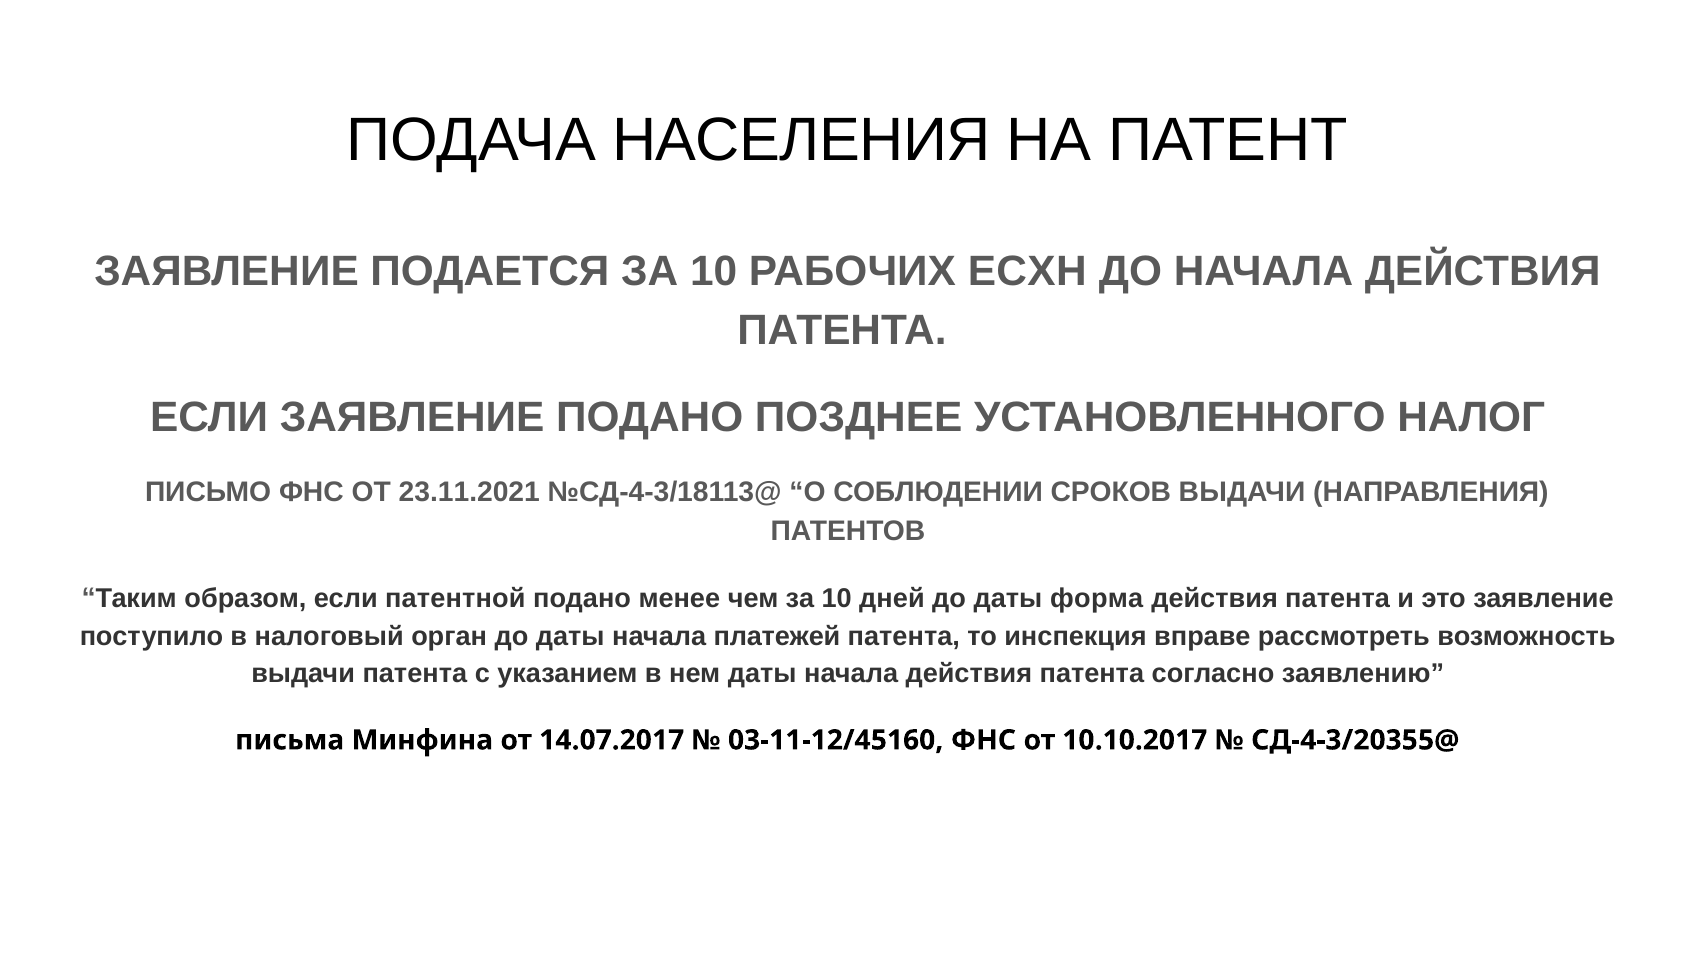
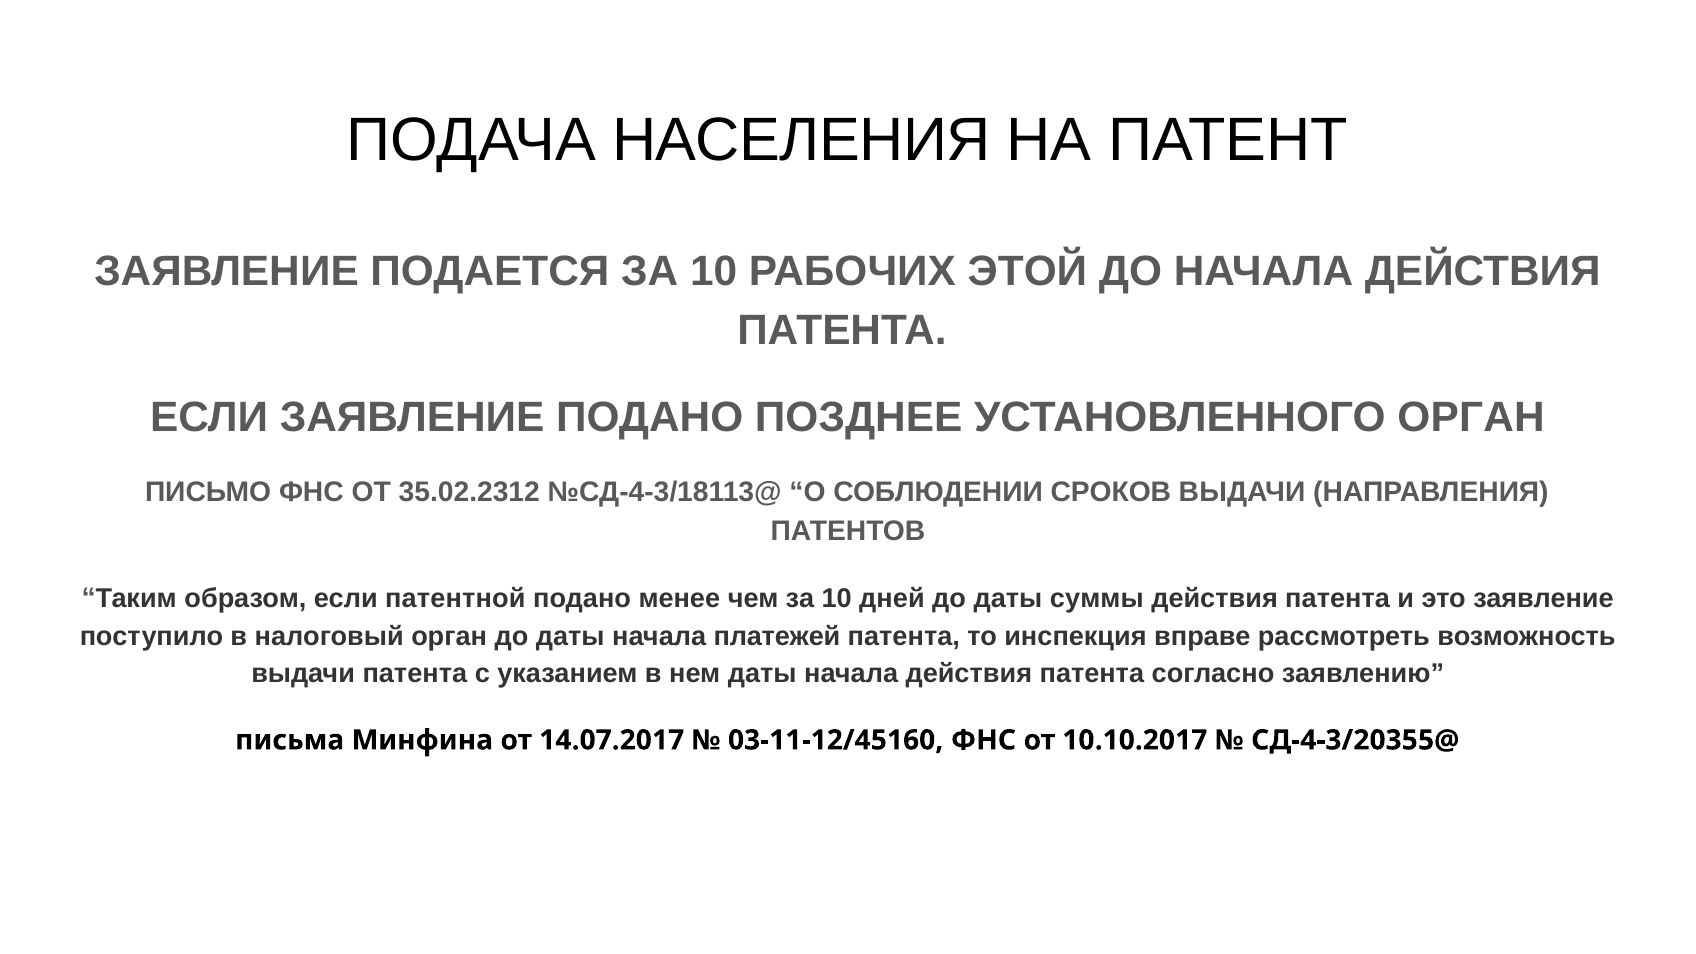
ЕСХН: ЕСХН -> ЭТОЙ
УСТАНОВЛЕННОГО НАЛОГ: НАЛОГ -> ОРГАН
23.11.2021: 23.11.2021 -> 35.02.2312
форма: форма -> суммы
